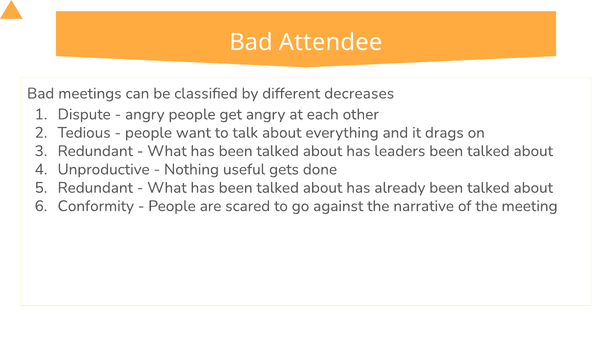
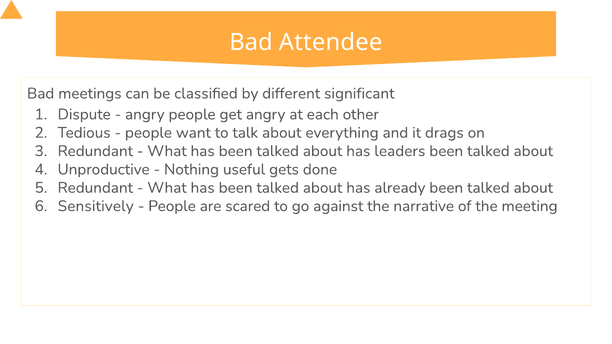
decreases: decreases -> significant
Conformity: Conformity -> Sensitively
